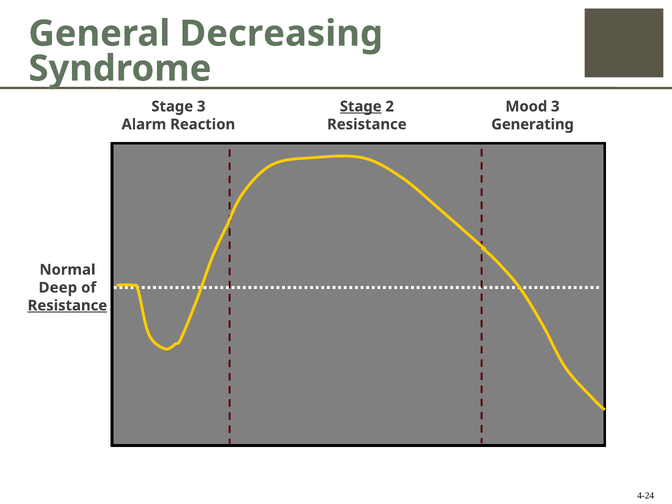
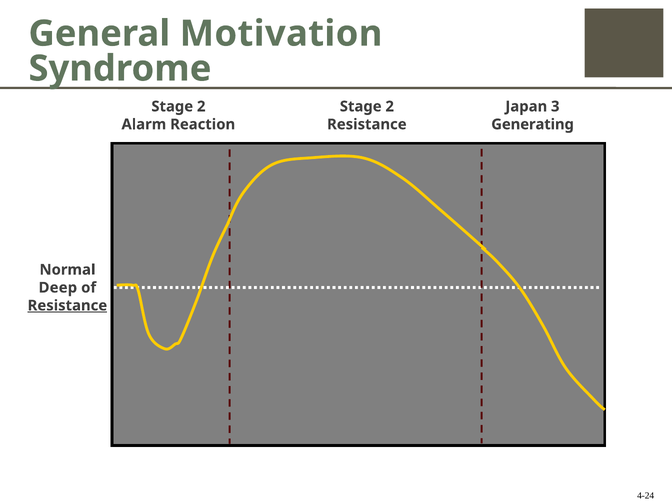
Decreasing: Decreasing -> Motivation
3 at (201, 106): 3 -> 2
Stage at (361, 106) underline: present -> none
Mood: Mood -> Japan
